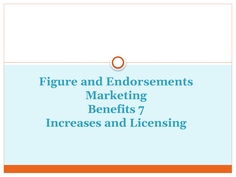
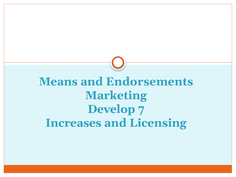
Figure: Figure -> Means
Benefits: Benefits -> Develop
